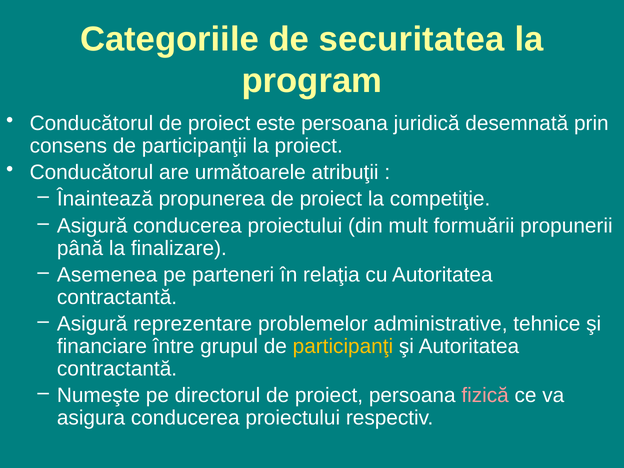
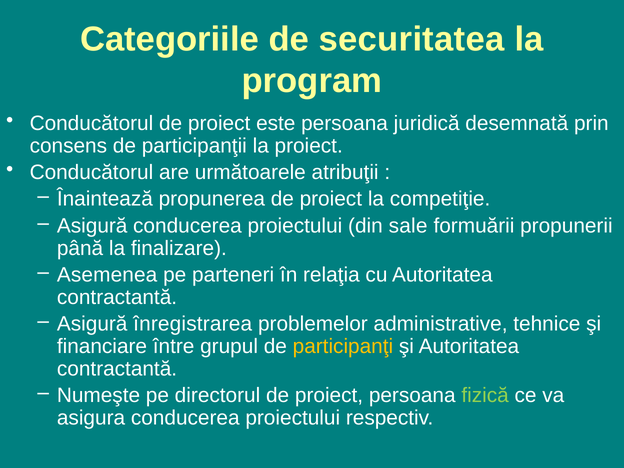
mult: mult -> sale
reprezentare: reprezentare -> înregistrarea
fizică colour: pink -> light green
